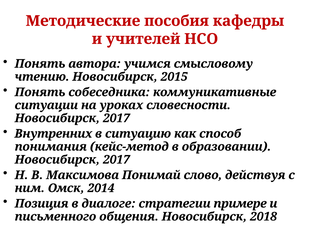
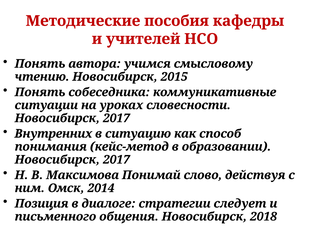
примере: примере -> следует
